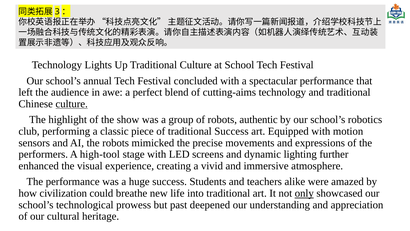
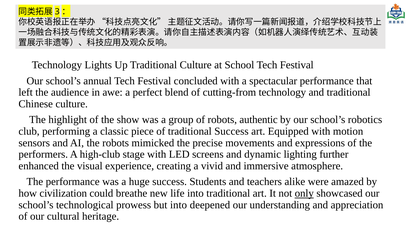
cutting-aims: cutting-aims -> cutting-from
culture at (72, 104) underline: present -> none
high-tool: high-tool -> high-club
but past: past -> into
